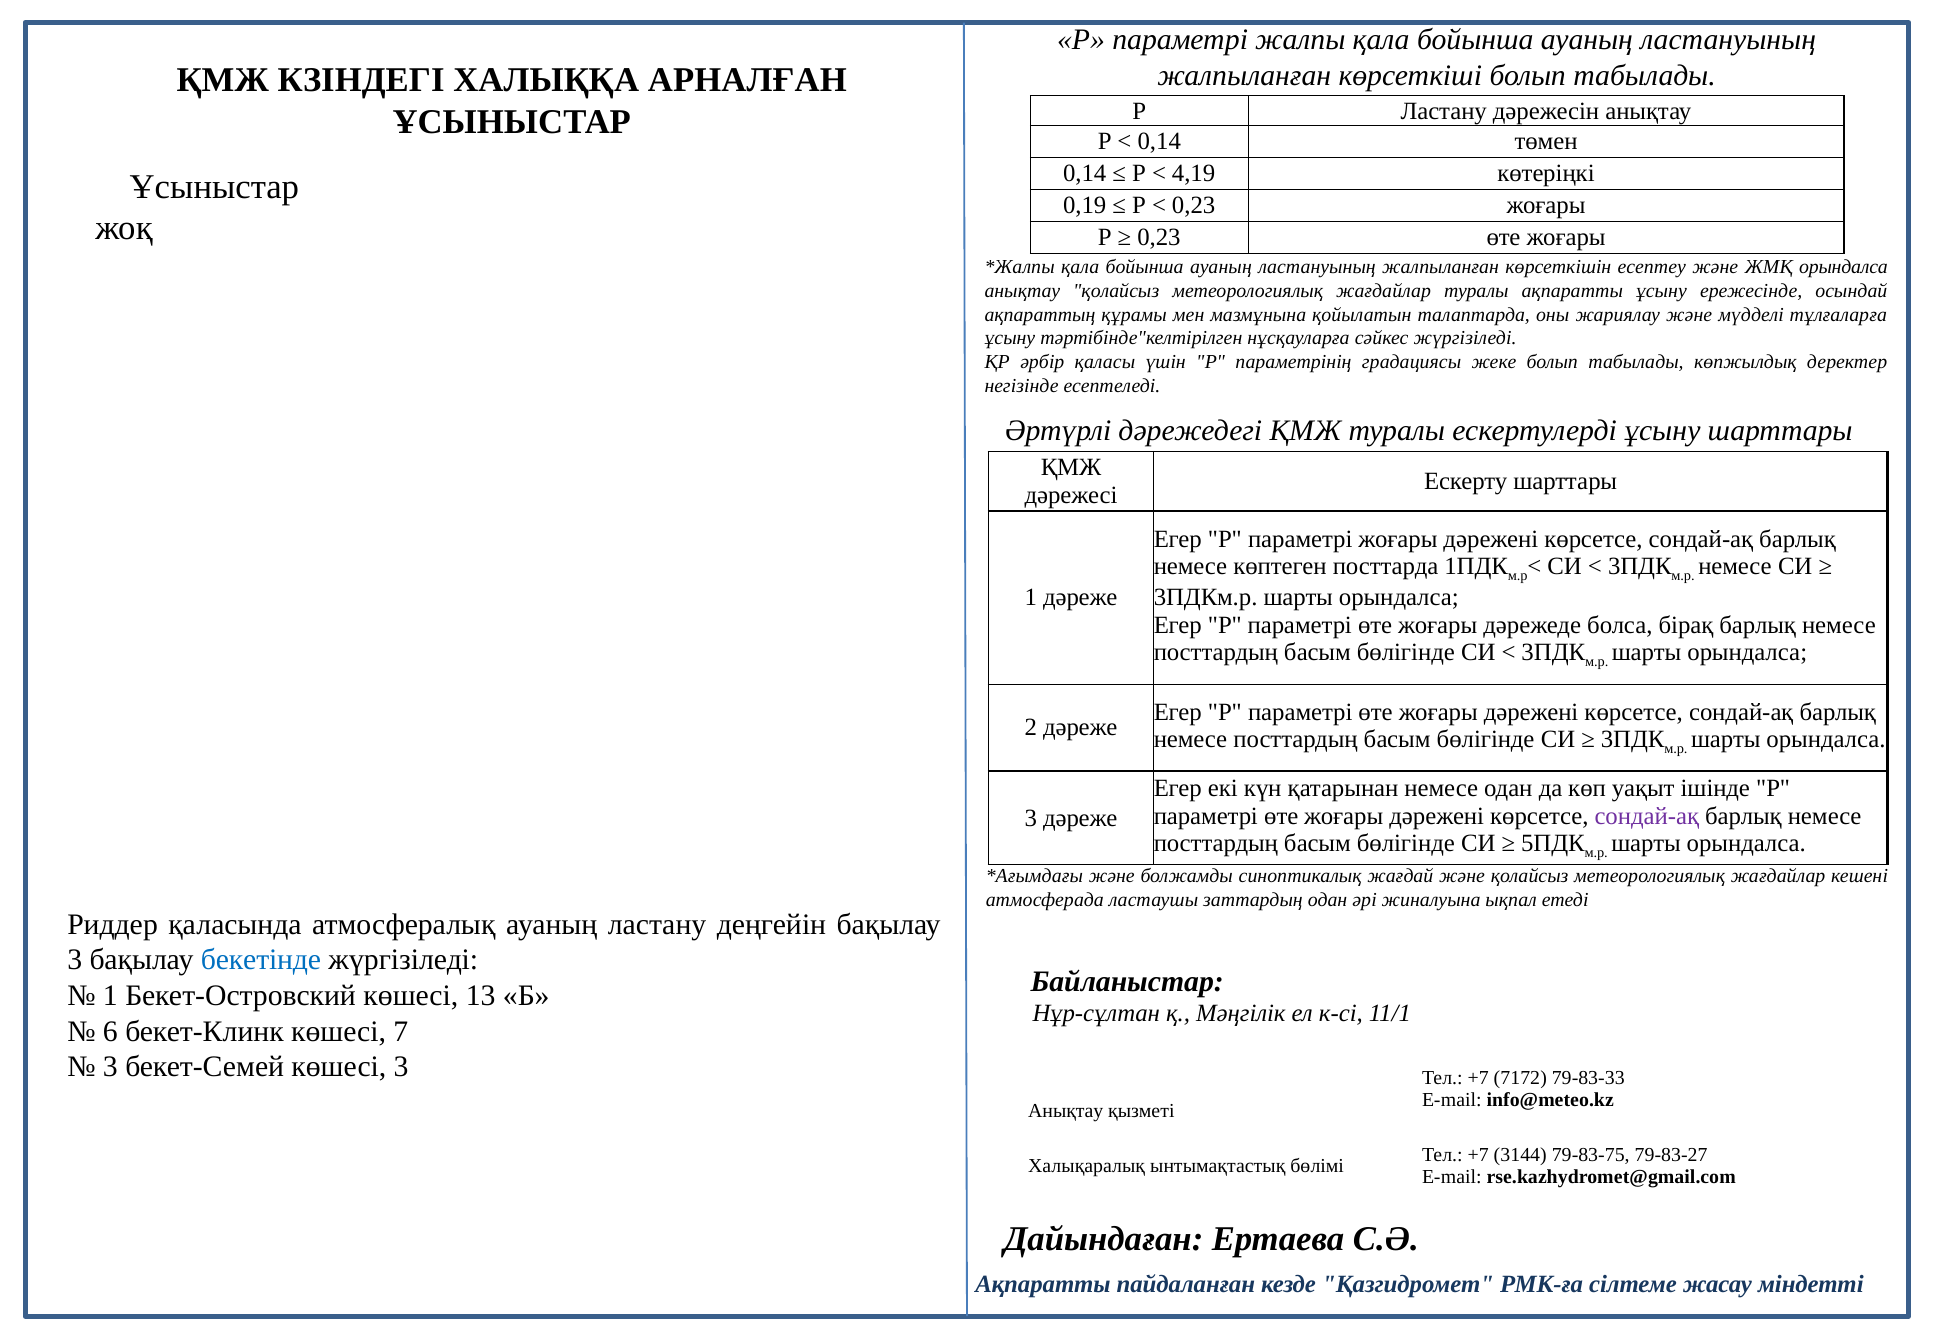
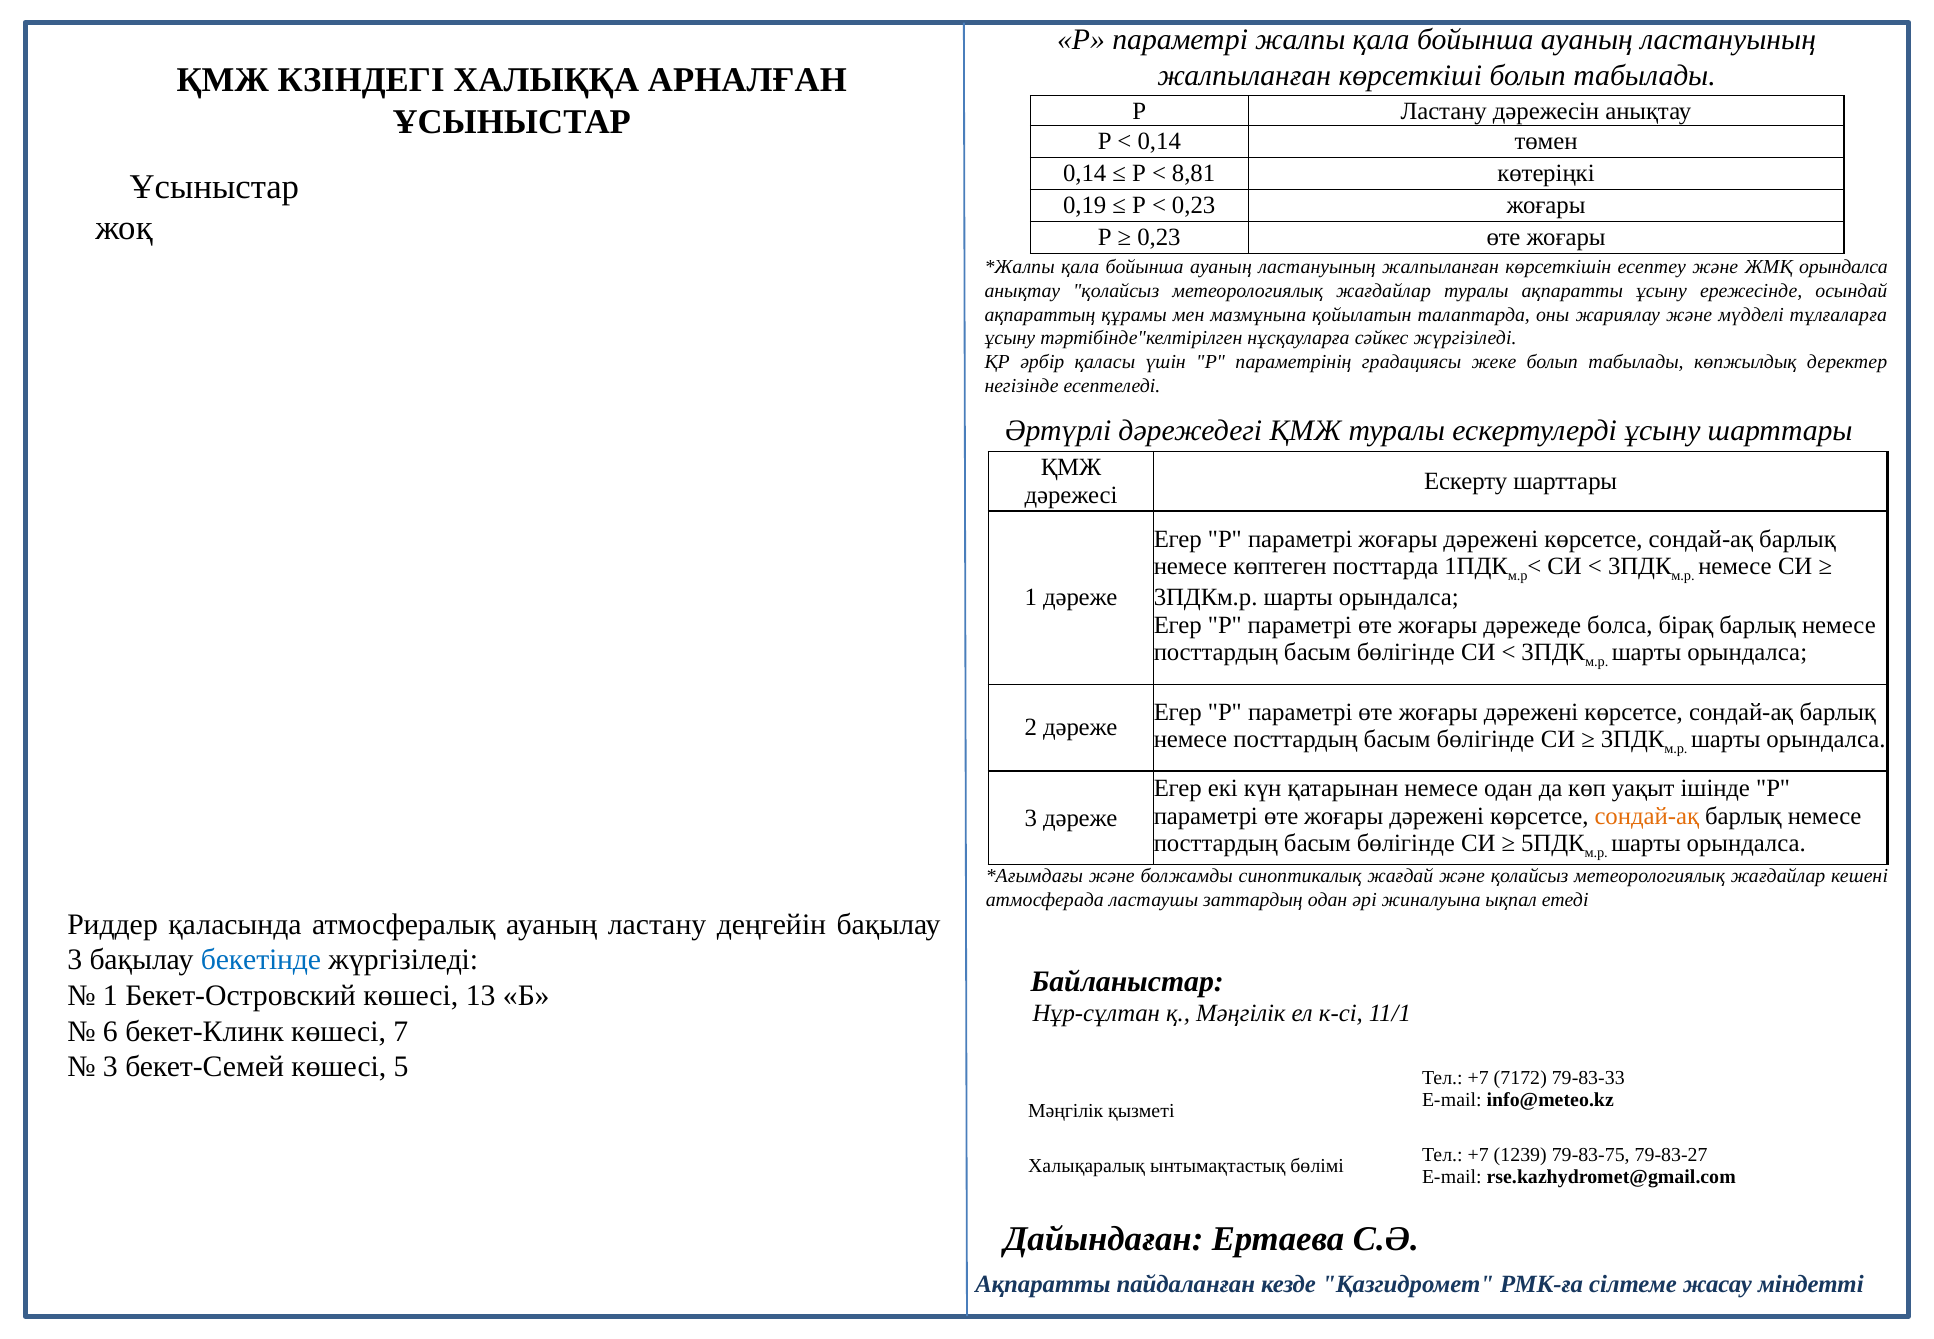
4,19: 4,19 -> 8,81
сондай-ақ at (1647, 816) colour: purple -> orange
көшесі 3: 3 -> 5
Анықтау at (1066, 1111): Анықтау -> Мәңгілік
3144: 3144 -> 1239
